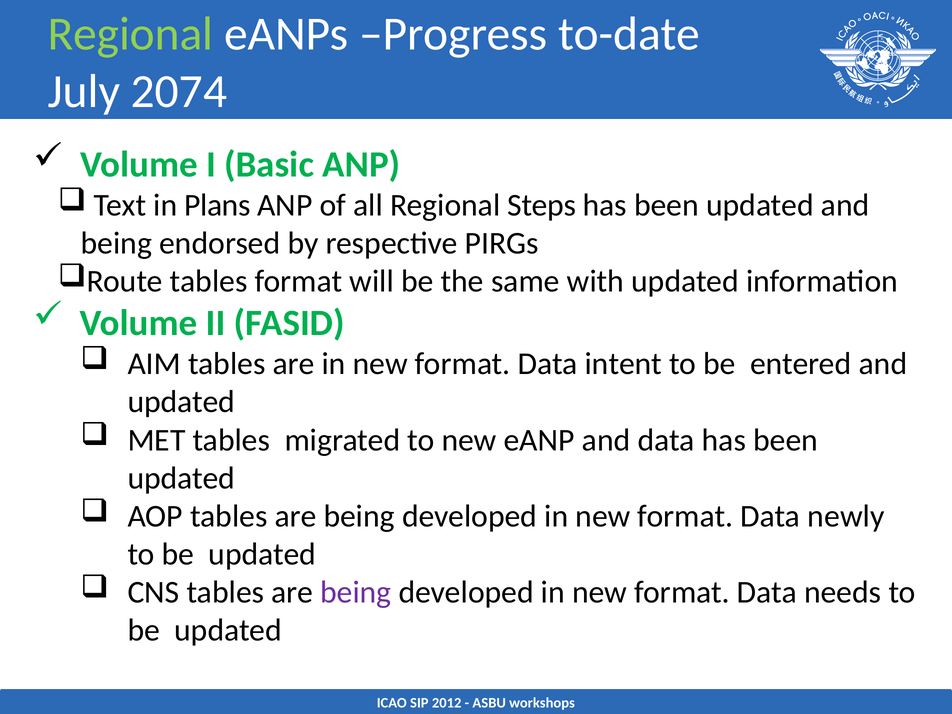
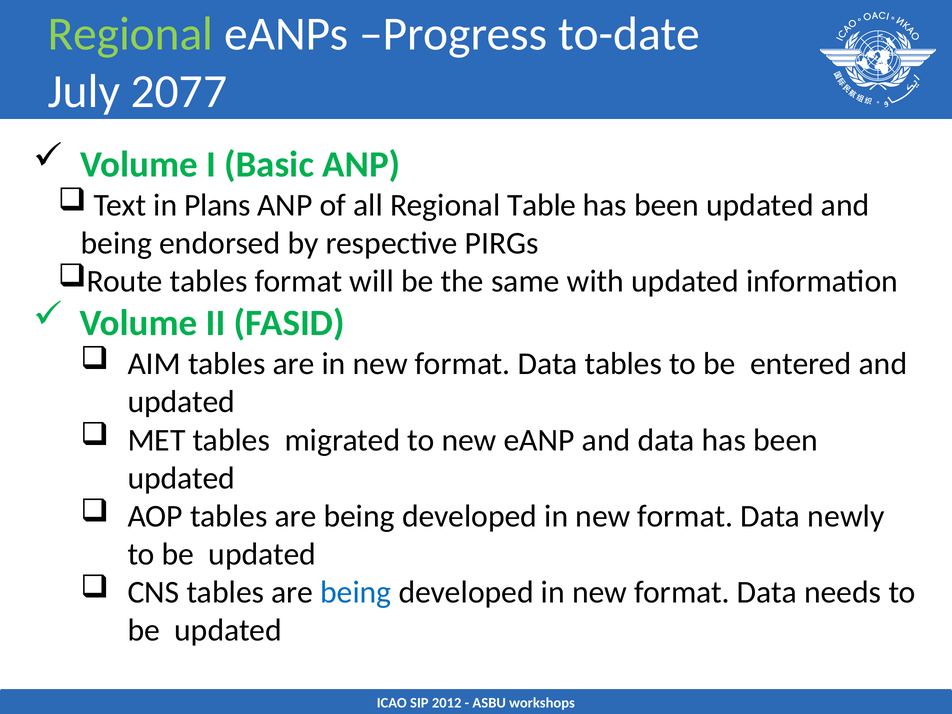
2074: 2074 -> 2077
Steps: Steps -> Table
Data intent: intent -> tables
being at (356, 592) colour: purple -> blue
